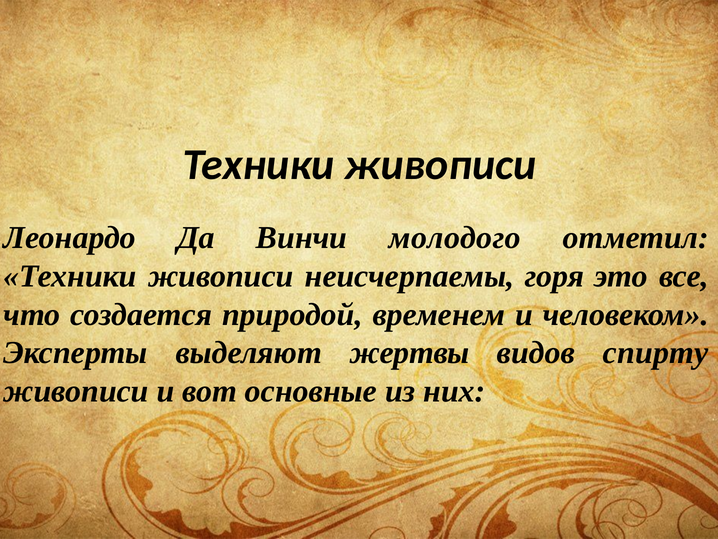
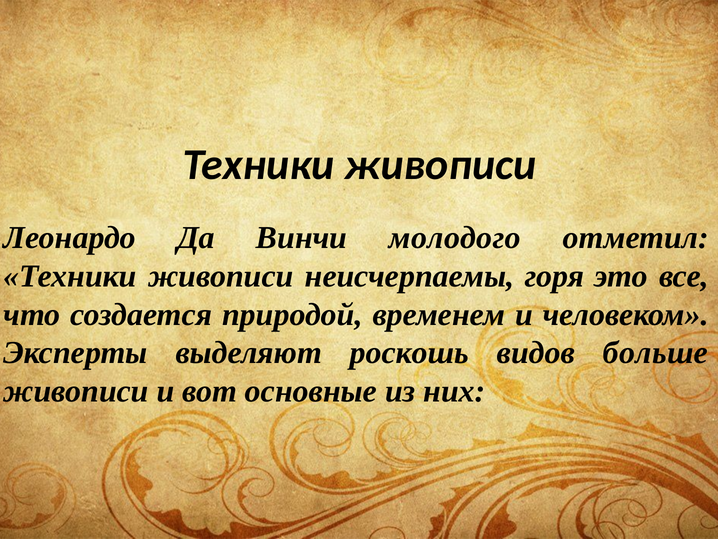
жертвы: жертвы -> роскошь
спирту: спирту -> больше
